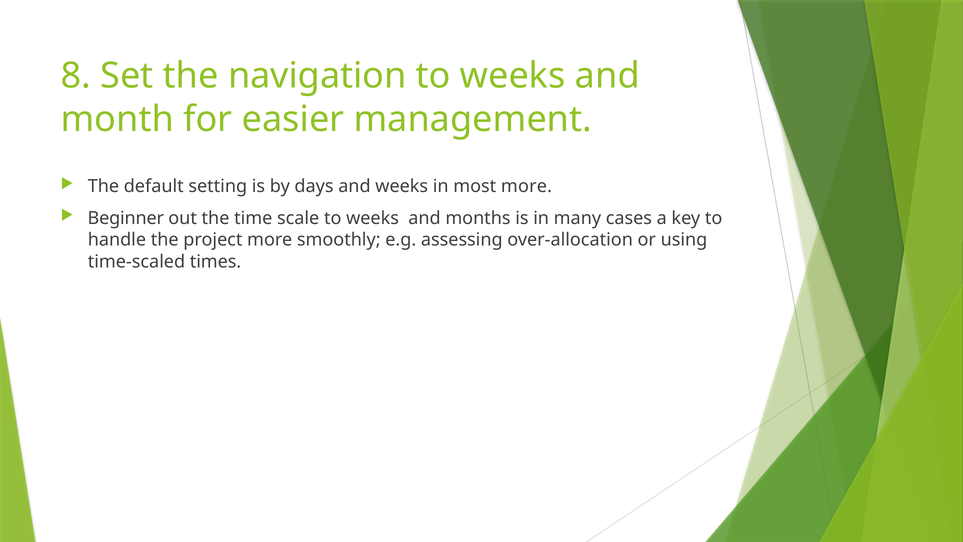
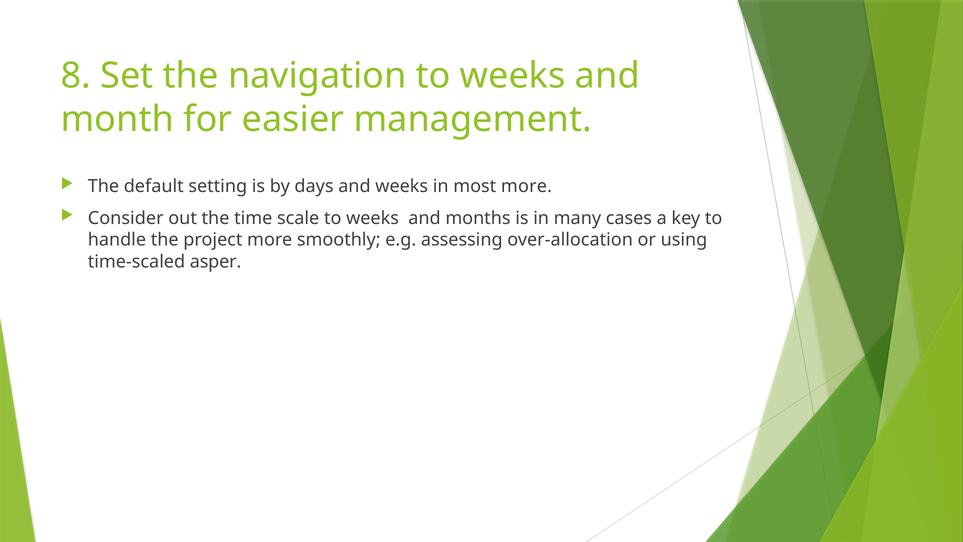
Beginner: Beginner -> Consider
times: times -> asper
